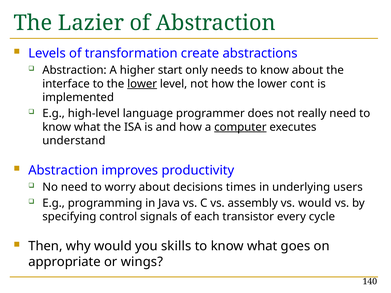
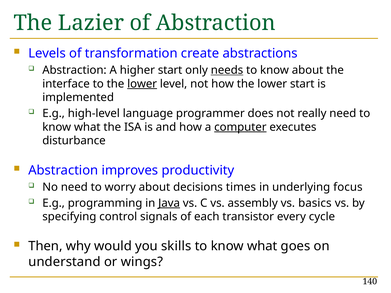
needs underline: none -> present
lower cont: cont -> start
understand: understand -> disturbance
users: users -> focus
Java underline: none -> present
vs would: would -> basics
appropriate: appropriate -> understand
